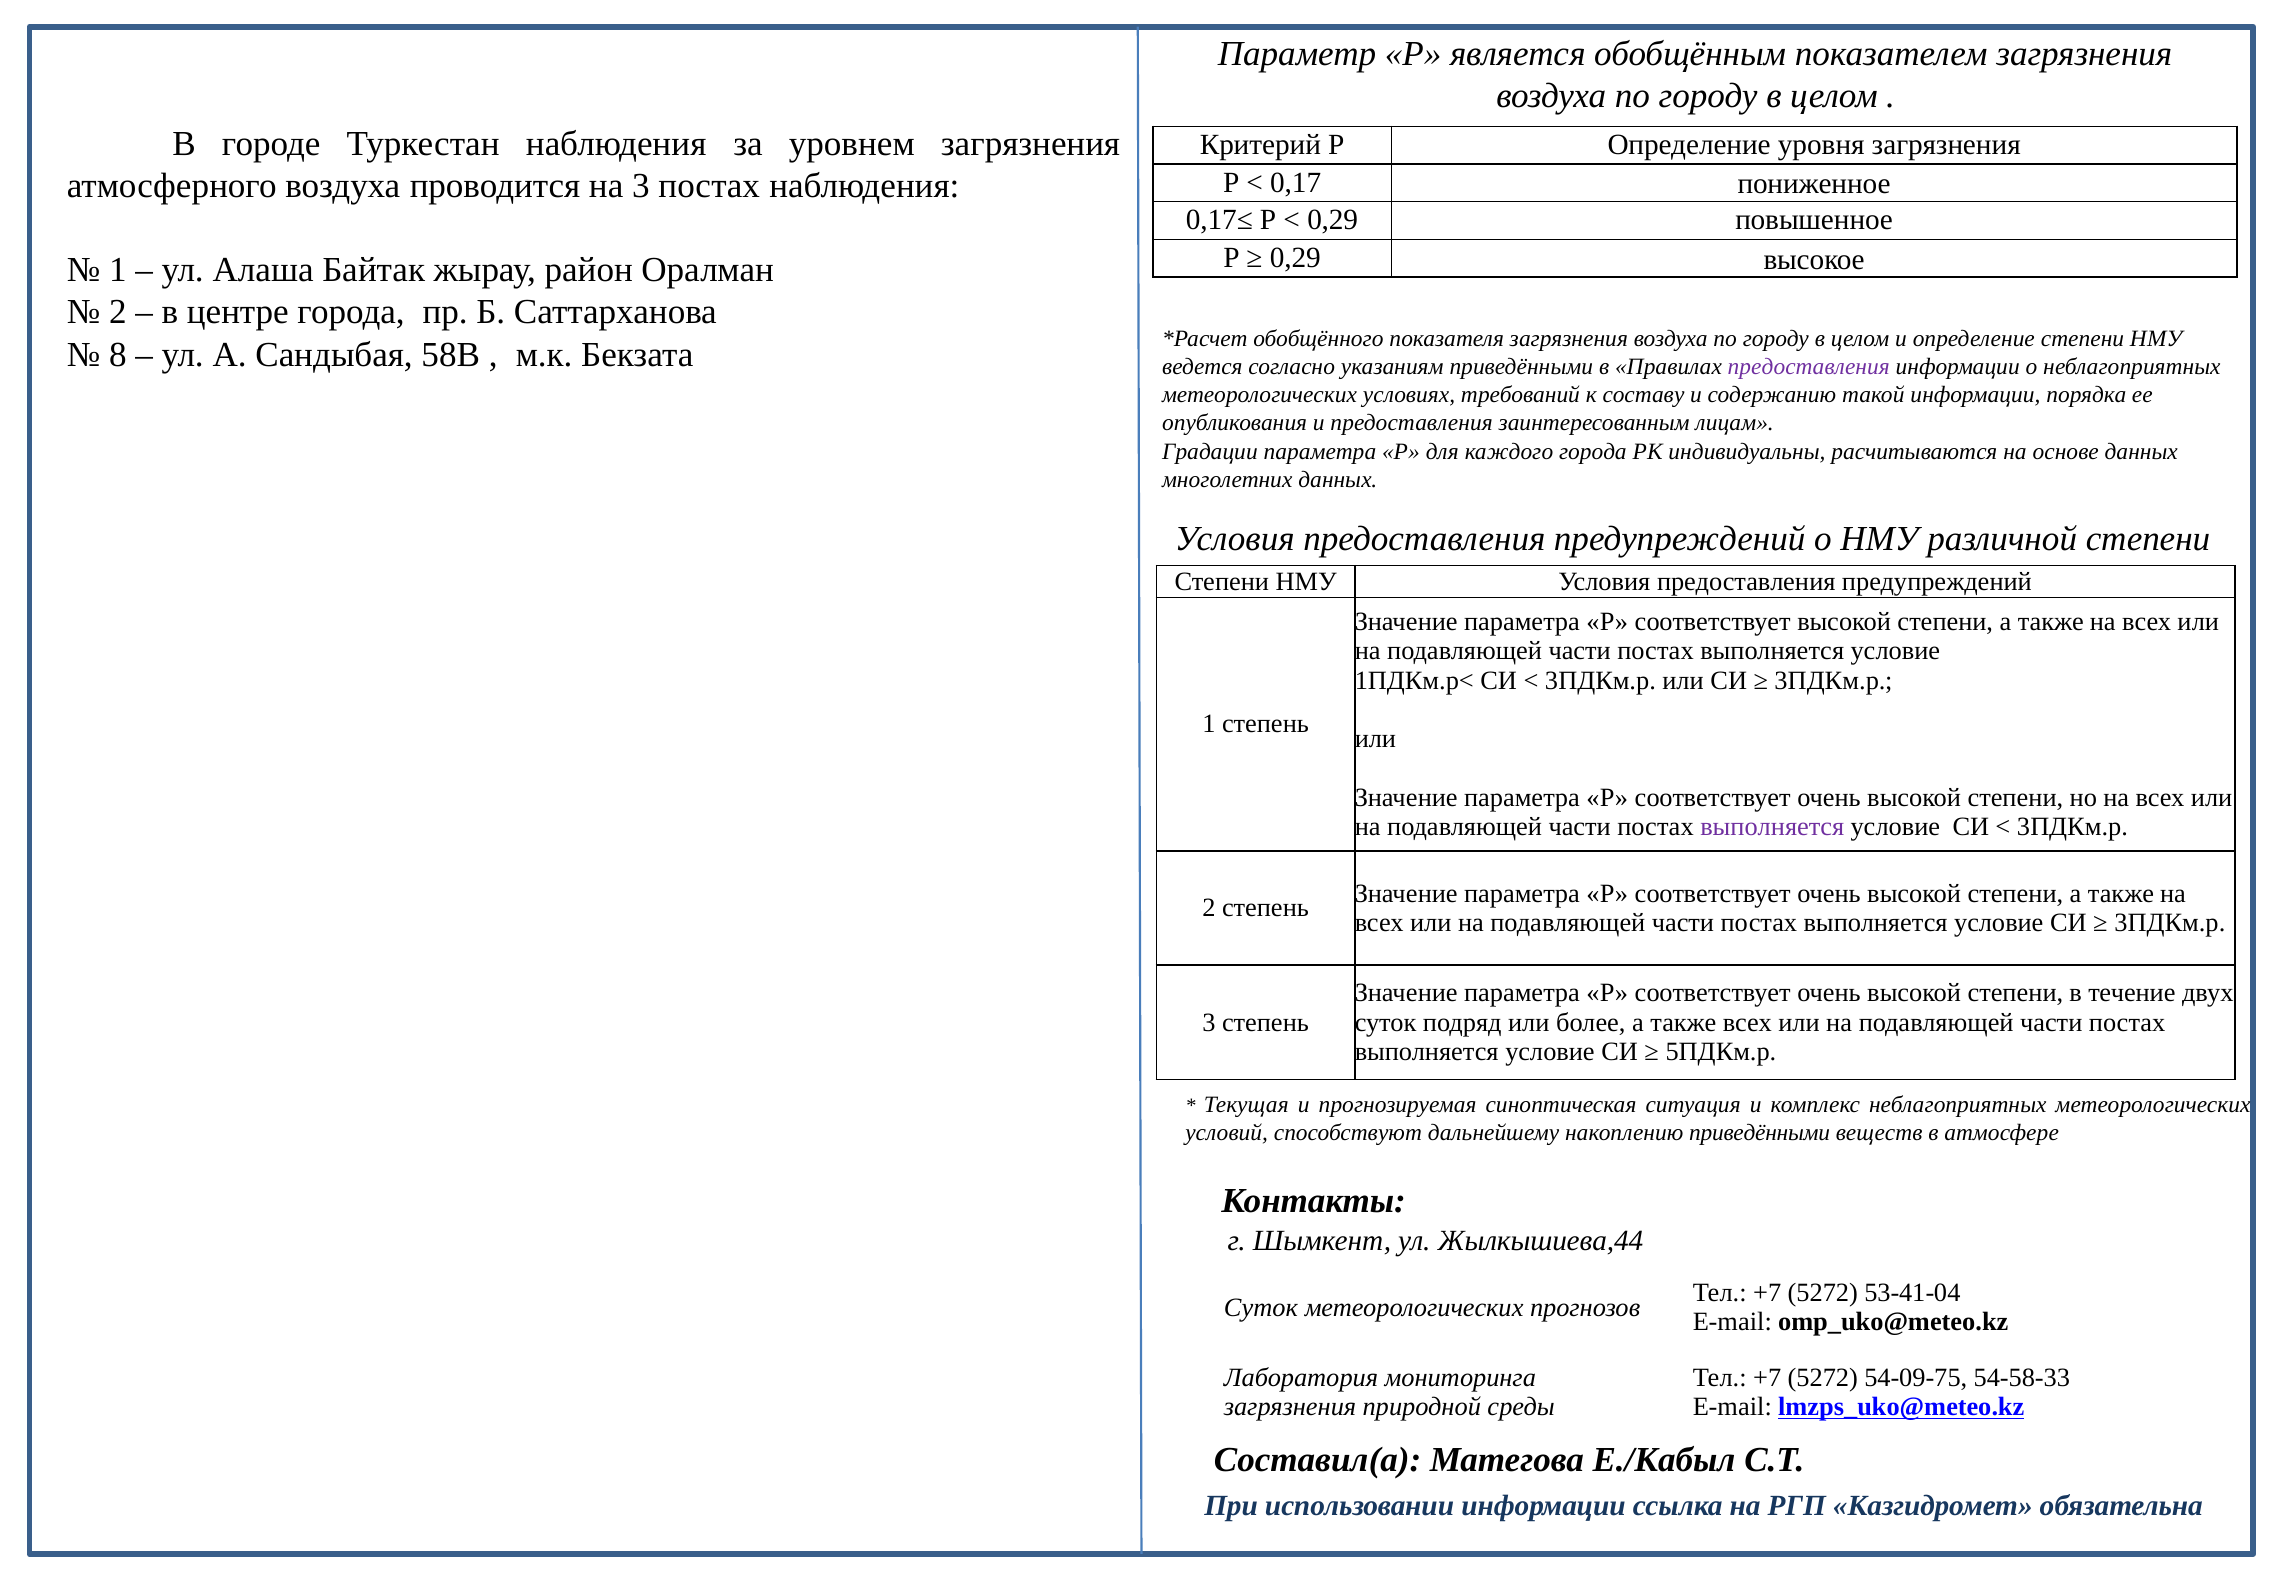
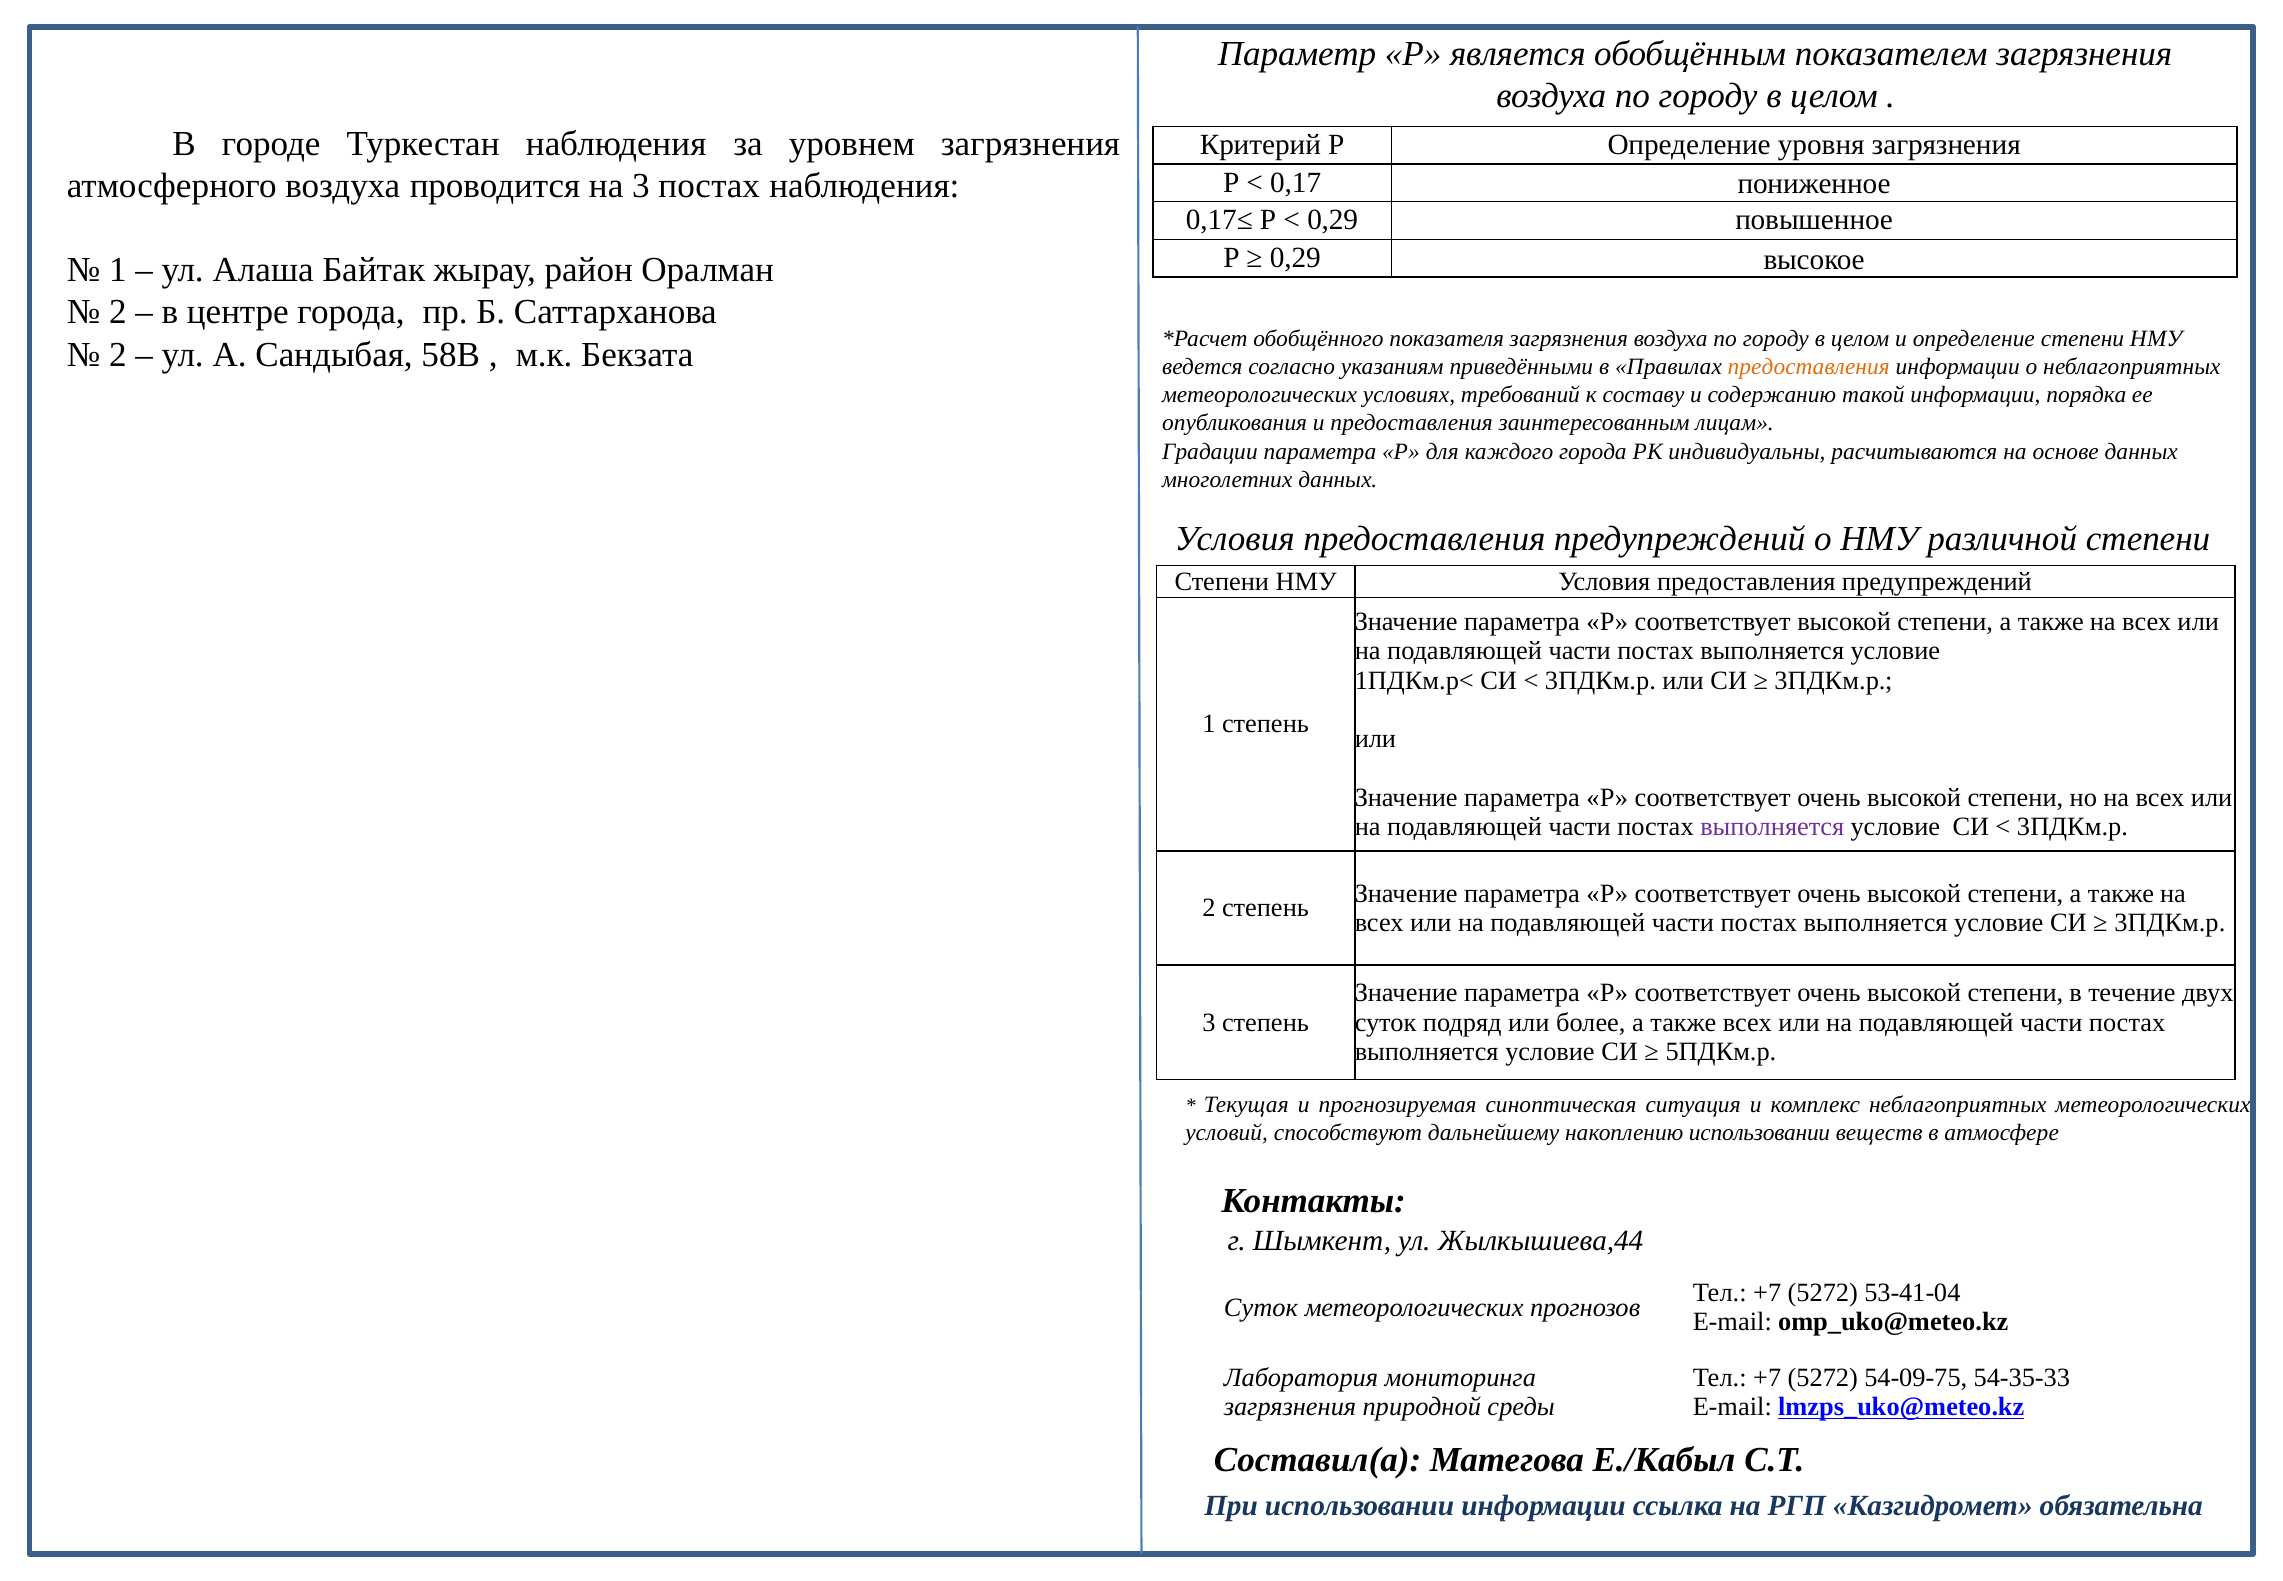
8 at (118, 354): 8 -> 2
предоставления at (1809, 367) colour: purple -> orange
накоплению приведёнными: приведёнными -> использовании
54-58-33: 54-58-33 -> 54-35-33
